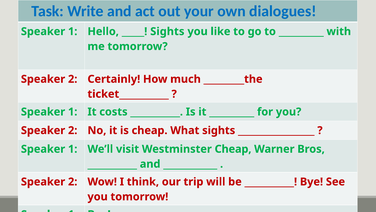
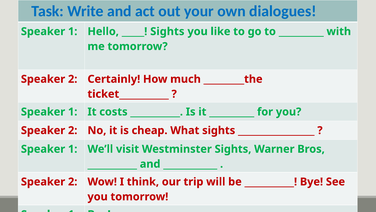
Westminster Cheap: Cheap -> Sights
